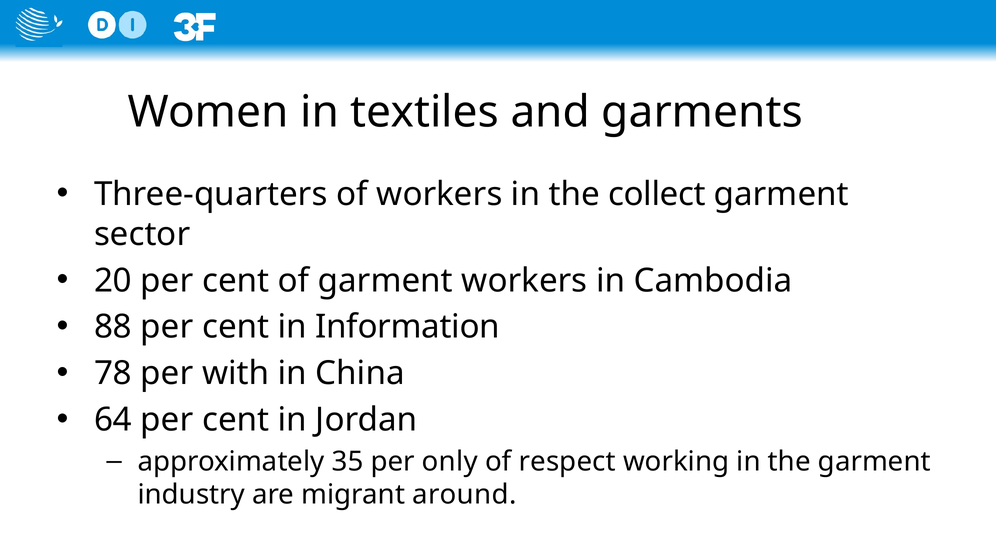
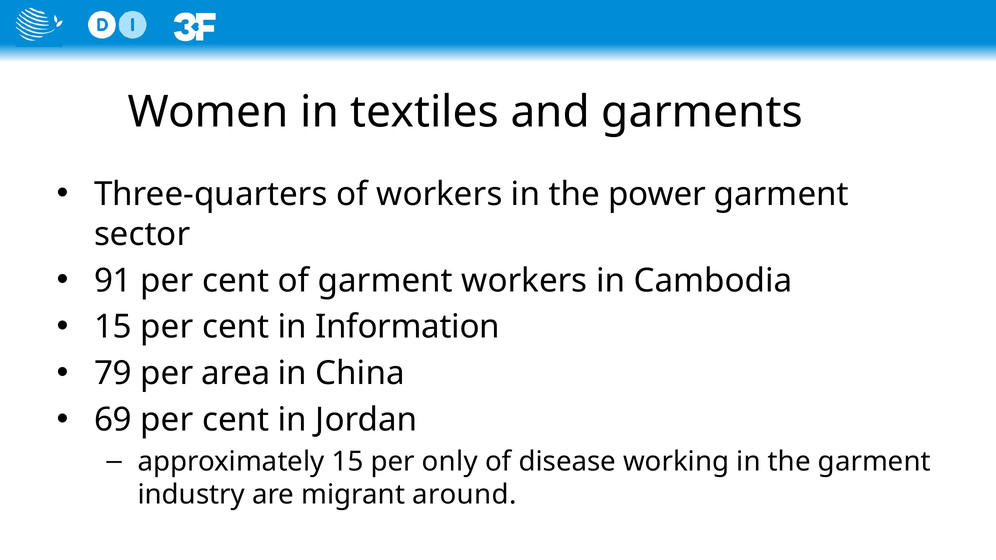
collect: collect -> power
20: 20 -> 91
88 at (113, 327): 88 -> 15
78: 78 -> 79
with: with -> area
64: 64 -> 69
approximately 35: 35 -> 15
respect: respect -> disease
